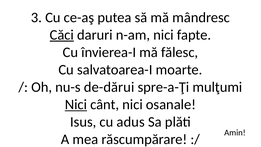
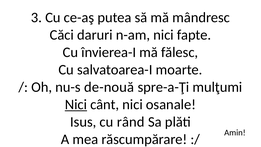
Căci underline: present -> none
de-dărui: de-dărui -> de-nouă
adus: adus -> rând
